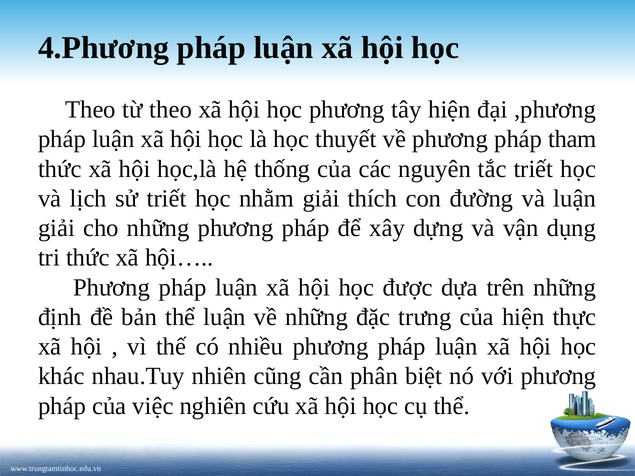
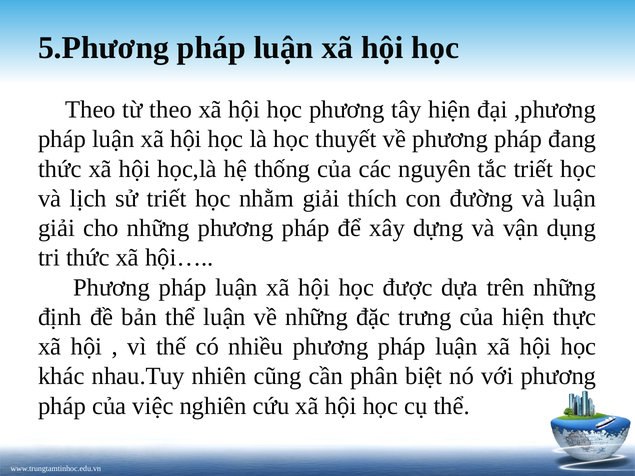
4.Phương: 4.Phương -> 5.Phương
tham: tham -> đang
